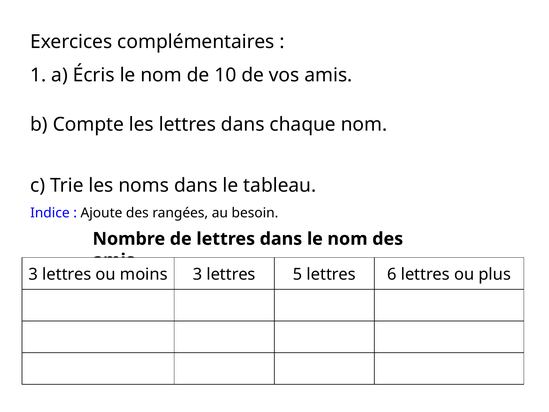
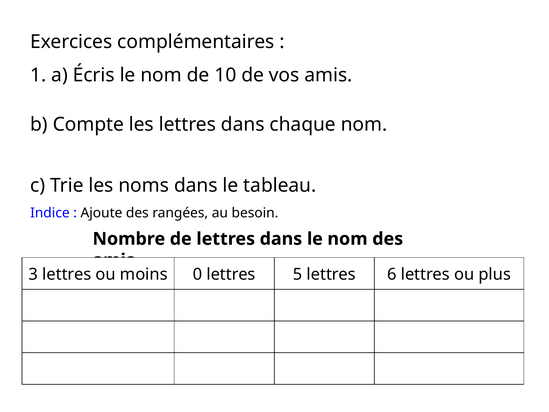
moins 3: 3 -> 0
